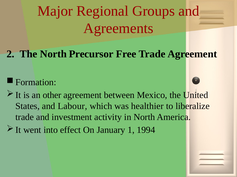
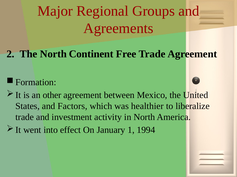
Precursor: Precursor -> Continent
Labour: Labour -> Factors
